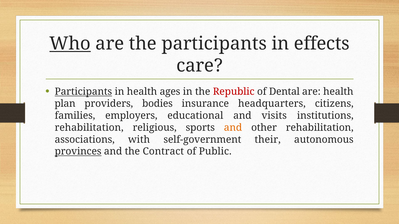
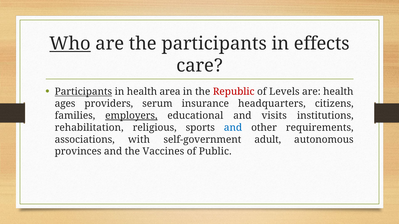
ages: ages -> area
Dental: Dental -> Levels
plan: plan -> ages
bodies: bodies -> serum
employers underline: none -> present
and at (233, 128) colour: orange -> blue
other rehabilitation: rehabilitation -> requirements
their: their -> adult
provinces underline: present -> none
Contract: Contract -> Vaccines
